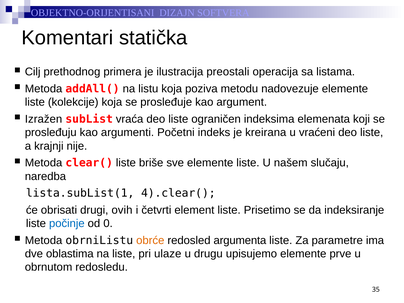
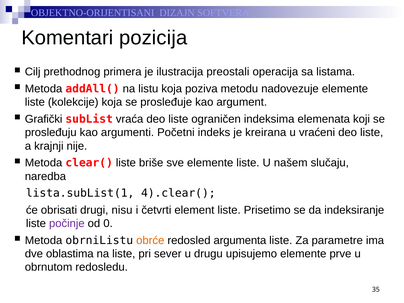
statička: statička -> pozicija
Izražen: Izražen -> Grafički
ovih: ovih -> nisu
počinje colour: blue -> purple
ulaze: ulaze -> sever
